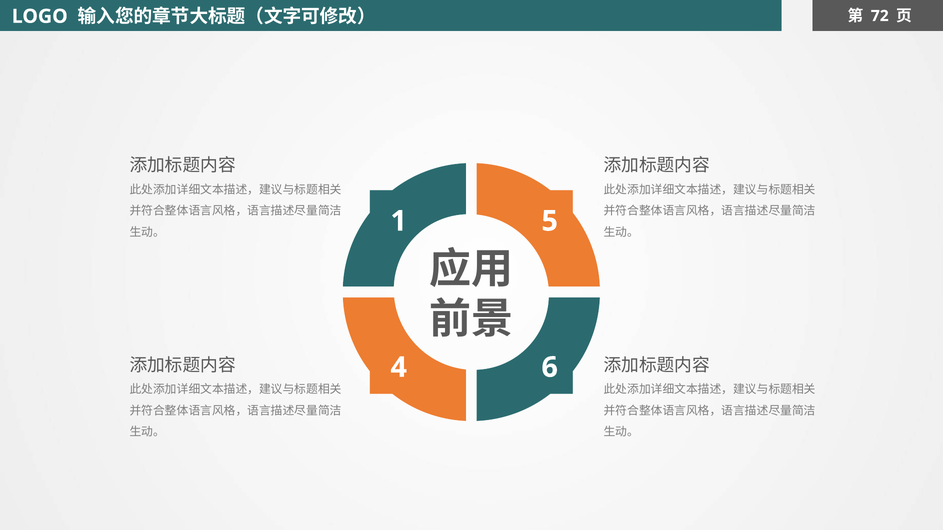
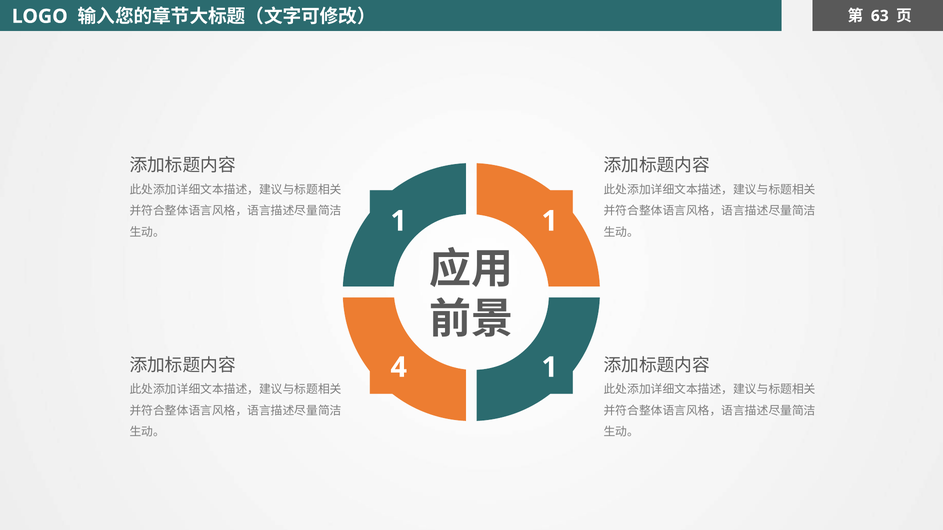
72: 72 -> 63
1 5: 5 -> 1
4 6: 6 -> 1
